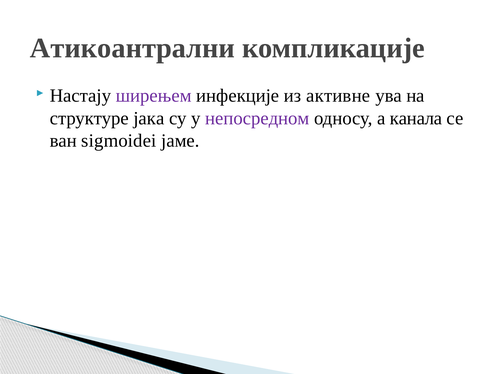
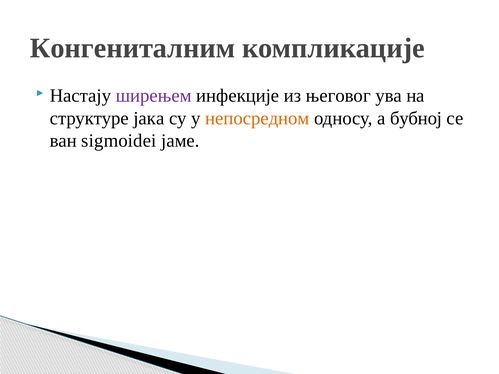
Атикоантрални: Атикоантрални -> Конгениталним
активне: активне -> његовог
непосредном colour: purple -> orange
канала: канала -> бубној
